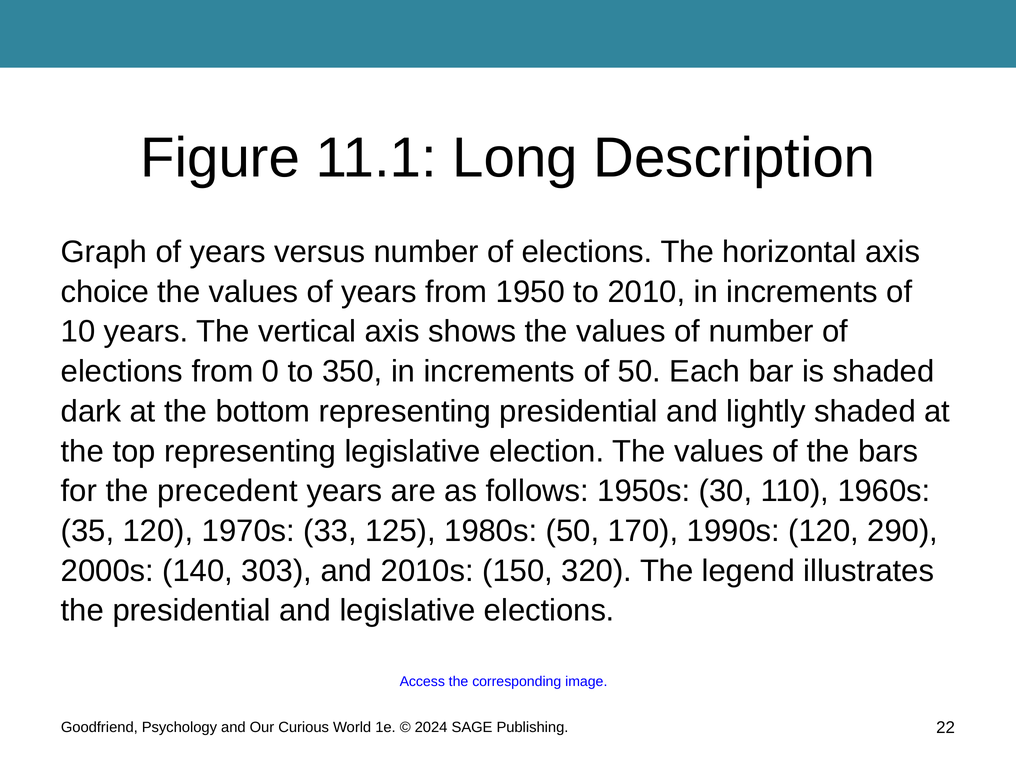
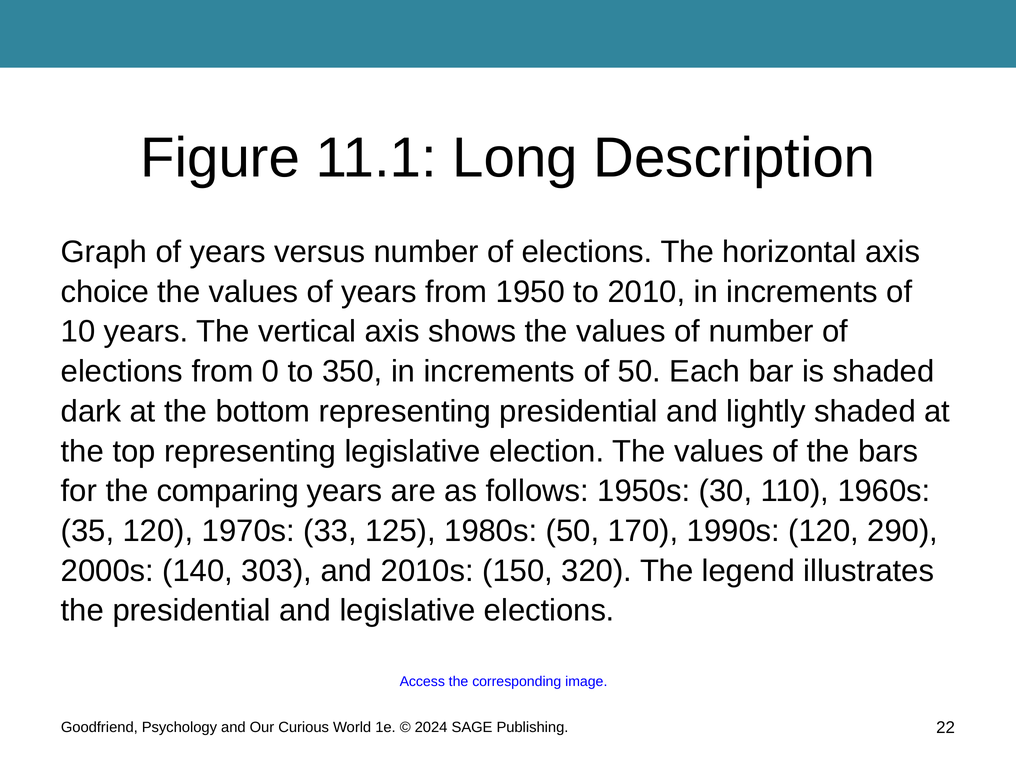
precedent: precedent -> comparing
